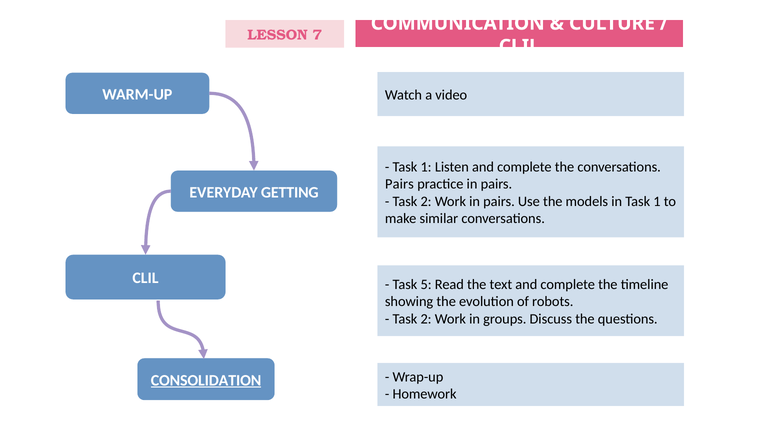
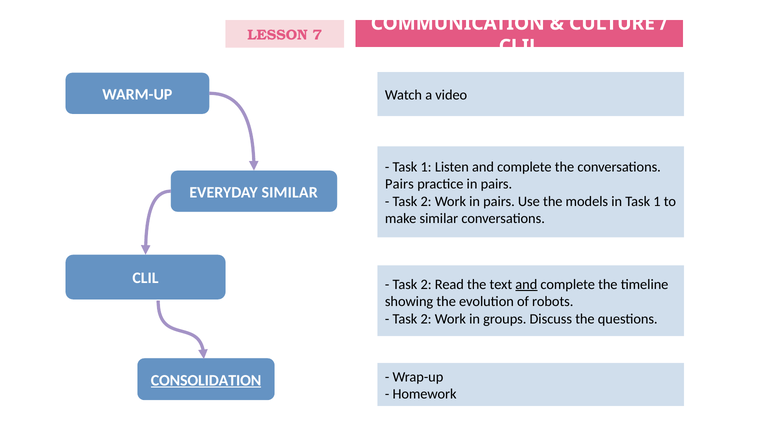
EVERYDAY GETTING: GETTING -> SIMILAR
5 at (426, 284): 5 -> 2
and at (526, 284) underline: none -> present
